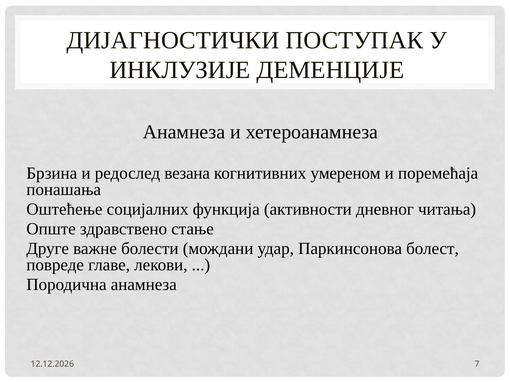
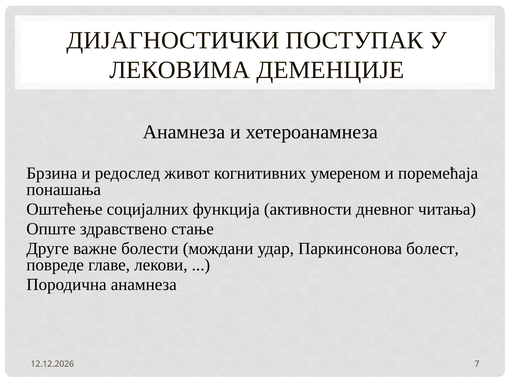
ИНКЛУЗИЈЕ: ИНКЛУЗИЈЕ -> ЛЕКОВИМА
везана: везана -> живот
